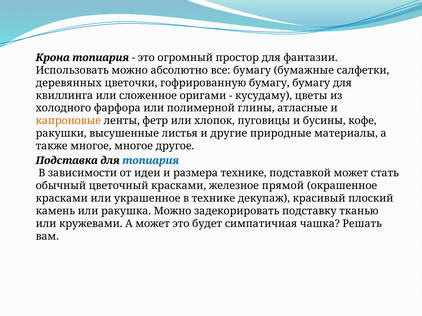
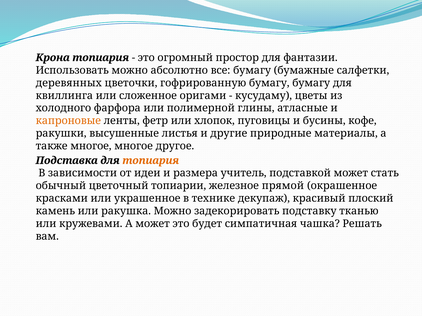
топиария at (151, 161) colour: blue -> orange
размера технике: технике -> учитель
цветочный красками: красками -> топиарии
